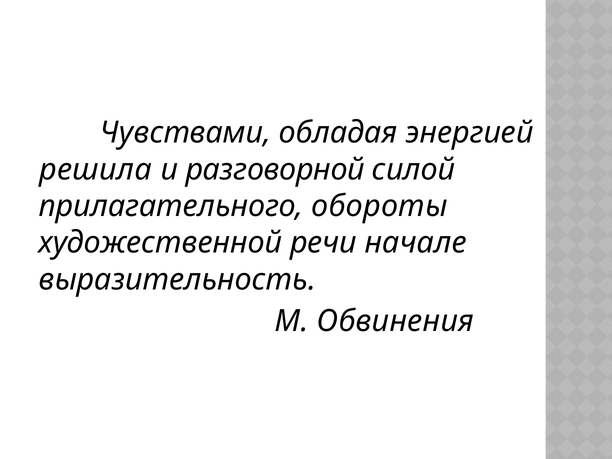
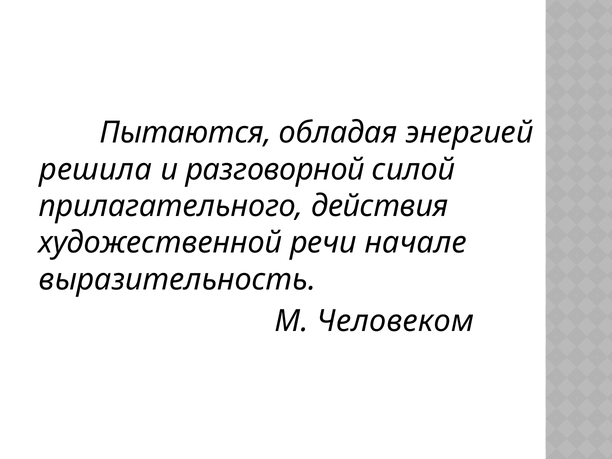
Чувствами: Чувствами -> Пытаются
обороты: обороты -> действия
Обвинения: Обвинения -> Человеком
